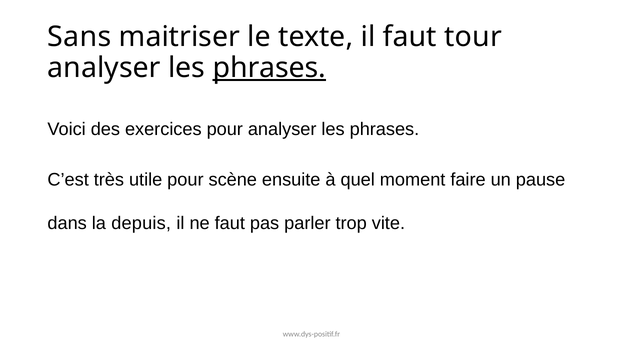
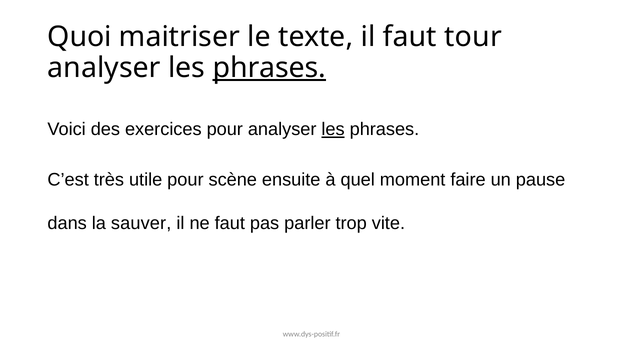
Sans: Sans -> Quoi
les at (333, 130) underline: none -> present
depuis: depuis -> sauver
